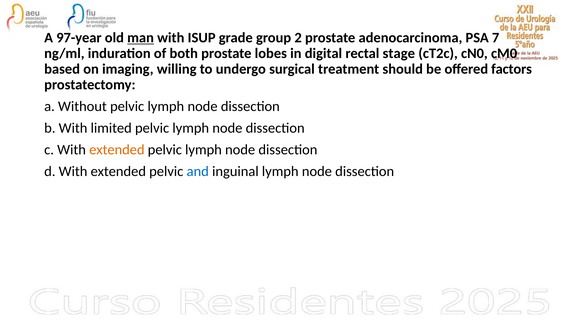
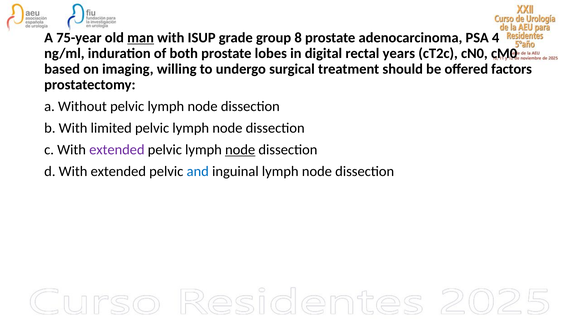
97-year: 97-year -> 75-year
2: 2 -> 8
7: 7 -> 4
stage: stage -> years
extended at (117, 150) colour: orange -> purple
node at (240, 150) underline: none -> present
